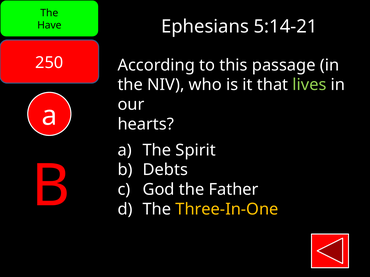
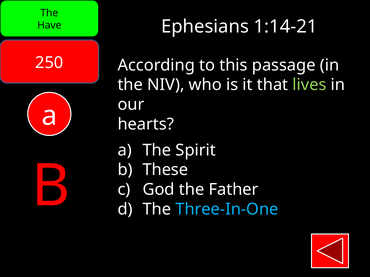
5:14-21: 5:14-21 -> 1:14-21
Debts: Debts -> These
Three-In-One colour: yellow -> light blue
